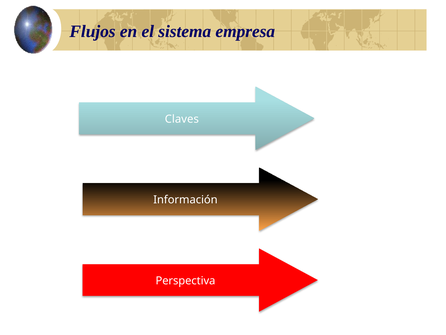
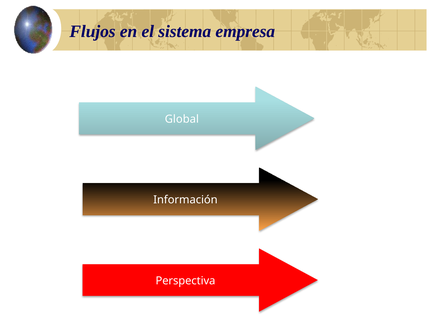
Claves: Claves -> Global
